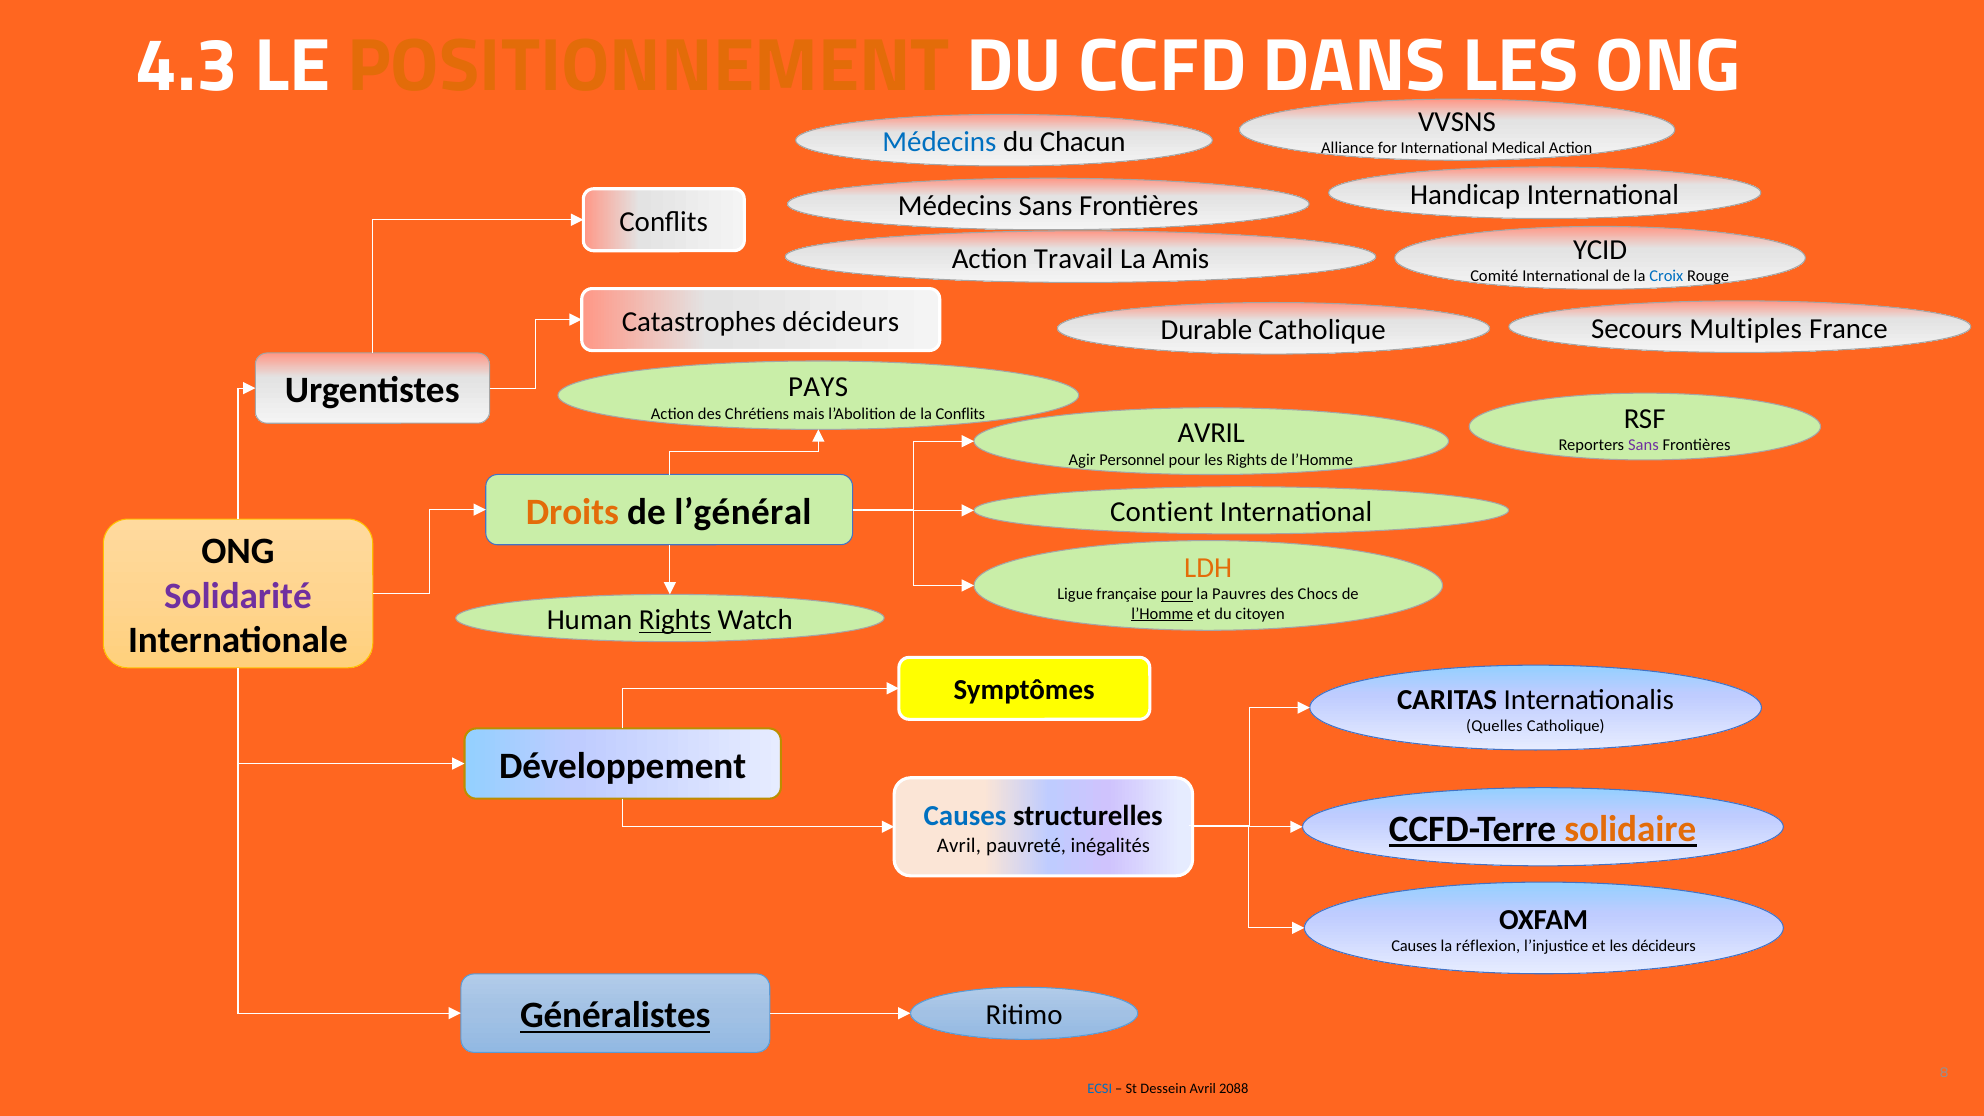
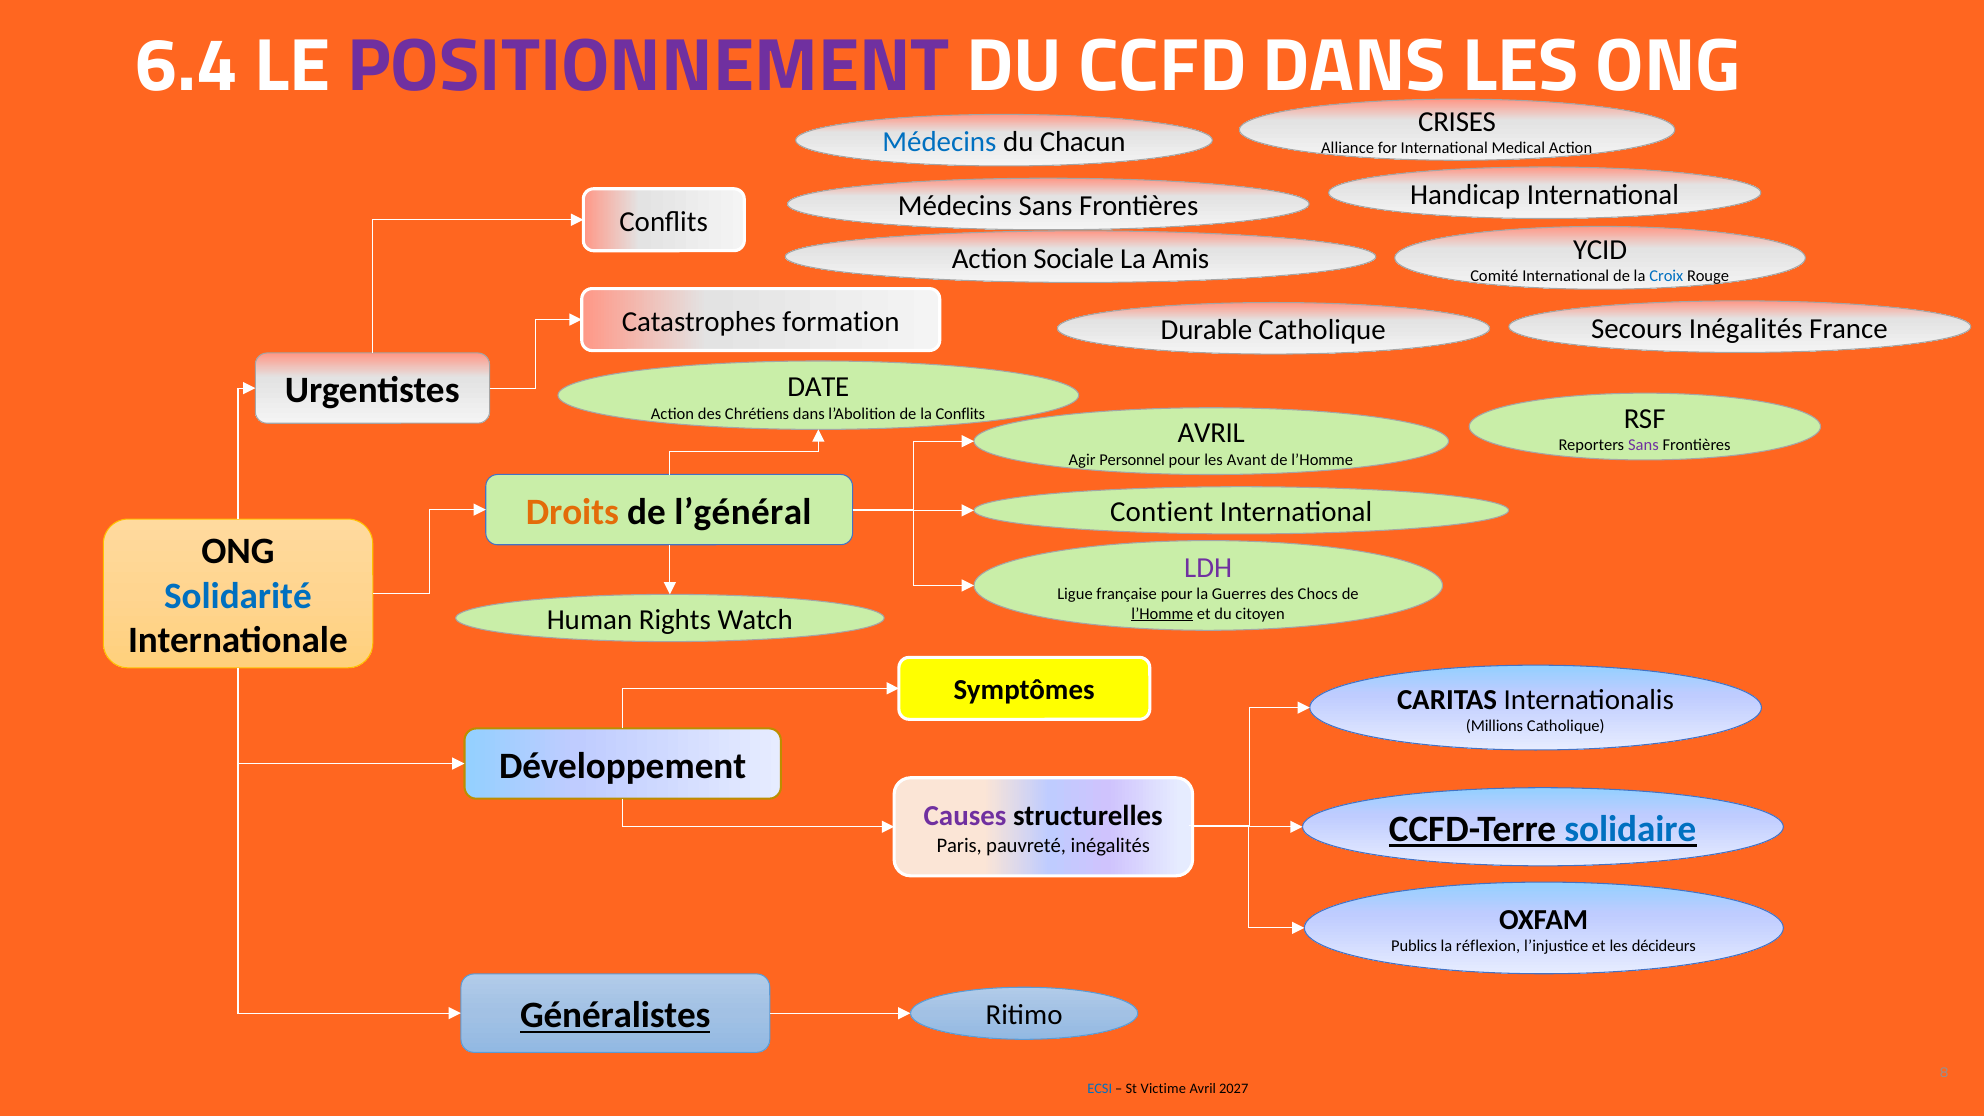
4.3: 4.3 -> 6.4
POSITIONNEMENT colour: orange -> purple
VVSNS: VVSNS -> CRISES
Travail: Travail -> Sociale
Catastrophes décideurs: décideurs -> formation
Secours Multiples: Multiples -> Inégalités
PAYS: PAYS -> DATE
Chrétiens mais: mais -> dans
les Rights: Rights -> Avant
LDH colour: orange -> purple
Solidarité colour: purple -> blue
pour at (1177, 594) underline: present -> none
Pauvres: Pauvres -> Guerres
Rights at (675, 620) underline: present -> none
Quelles: Quelles -> Millions
Causes at (965, 816) colour: blue -> purple
solidaire colour: orange -> blue
Avril at (959, 846): Avril -> Paris
Causes at (1414, 946): Causes -> Publics
Dessein: Dessein -> Victime
2088: 2088 -> 2027
